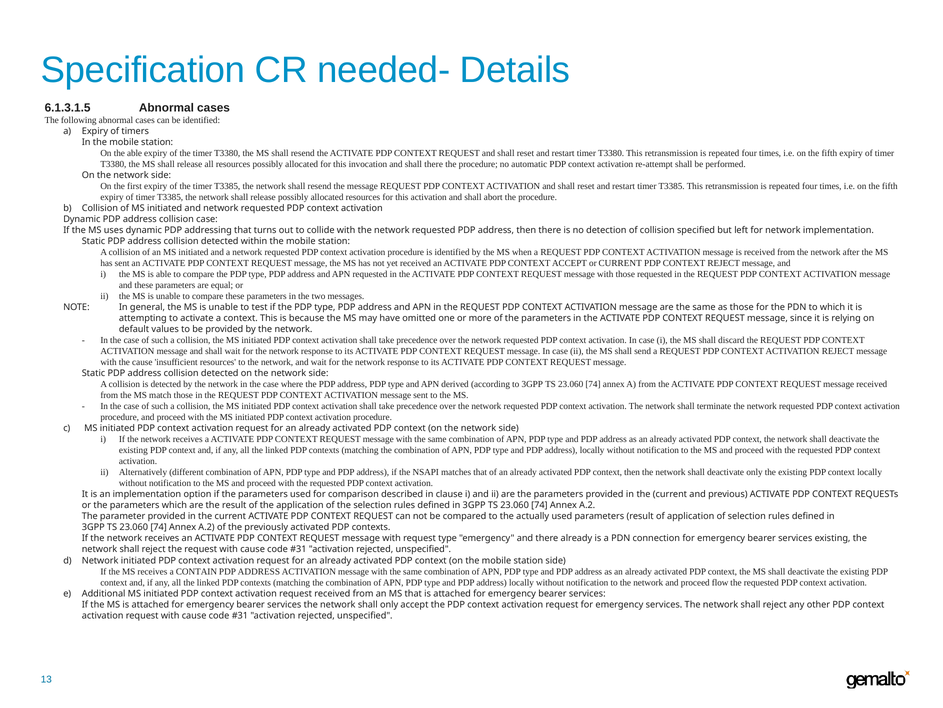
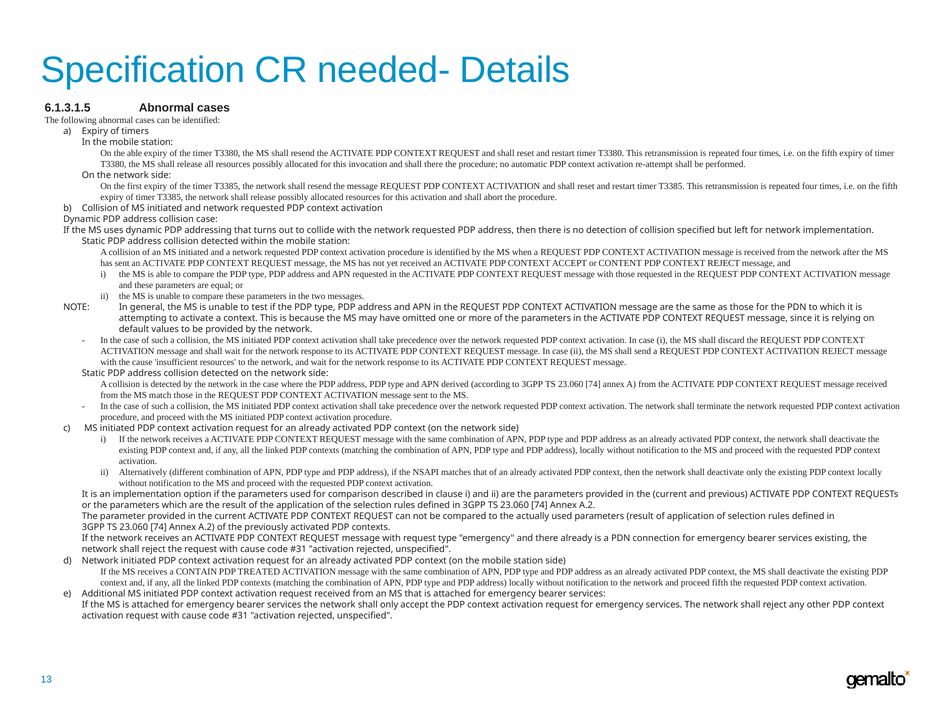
or CURRENT: CURRENT -> CONTENT
ADDRESS at (259, 571): ADDRESS -> TREATED
proceed flow: flow -> fifth
